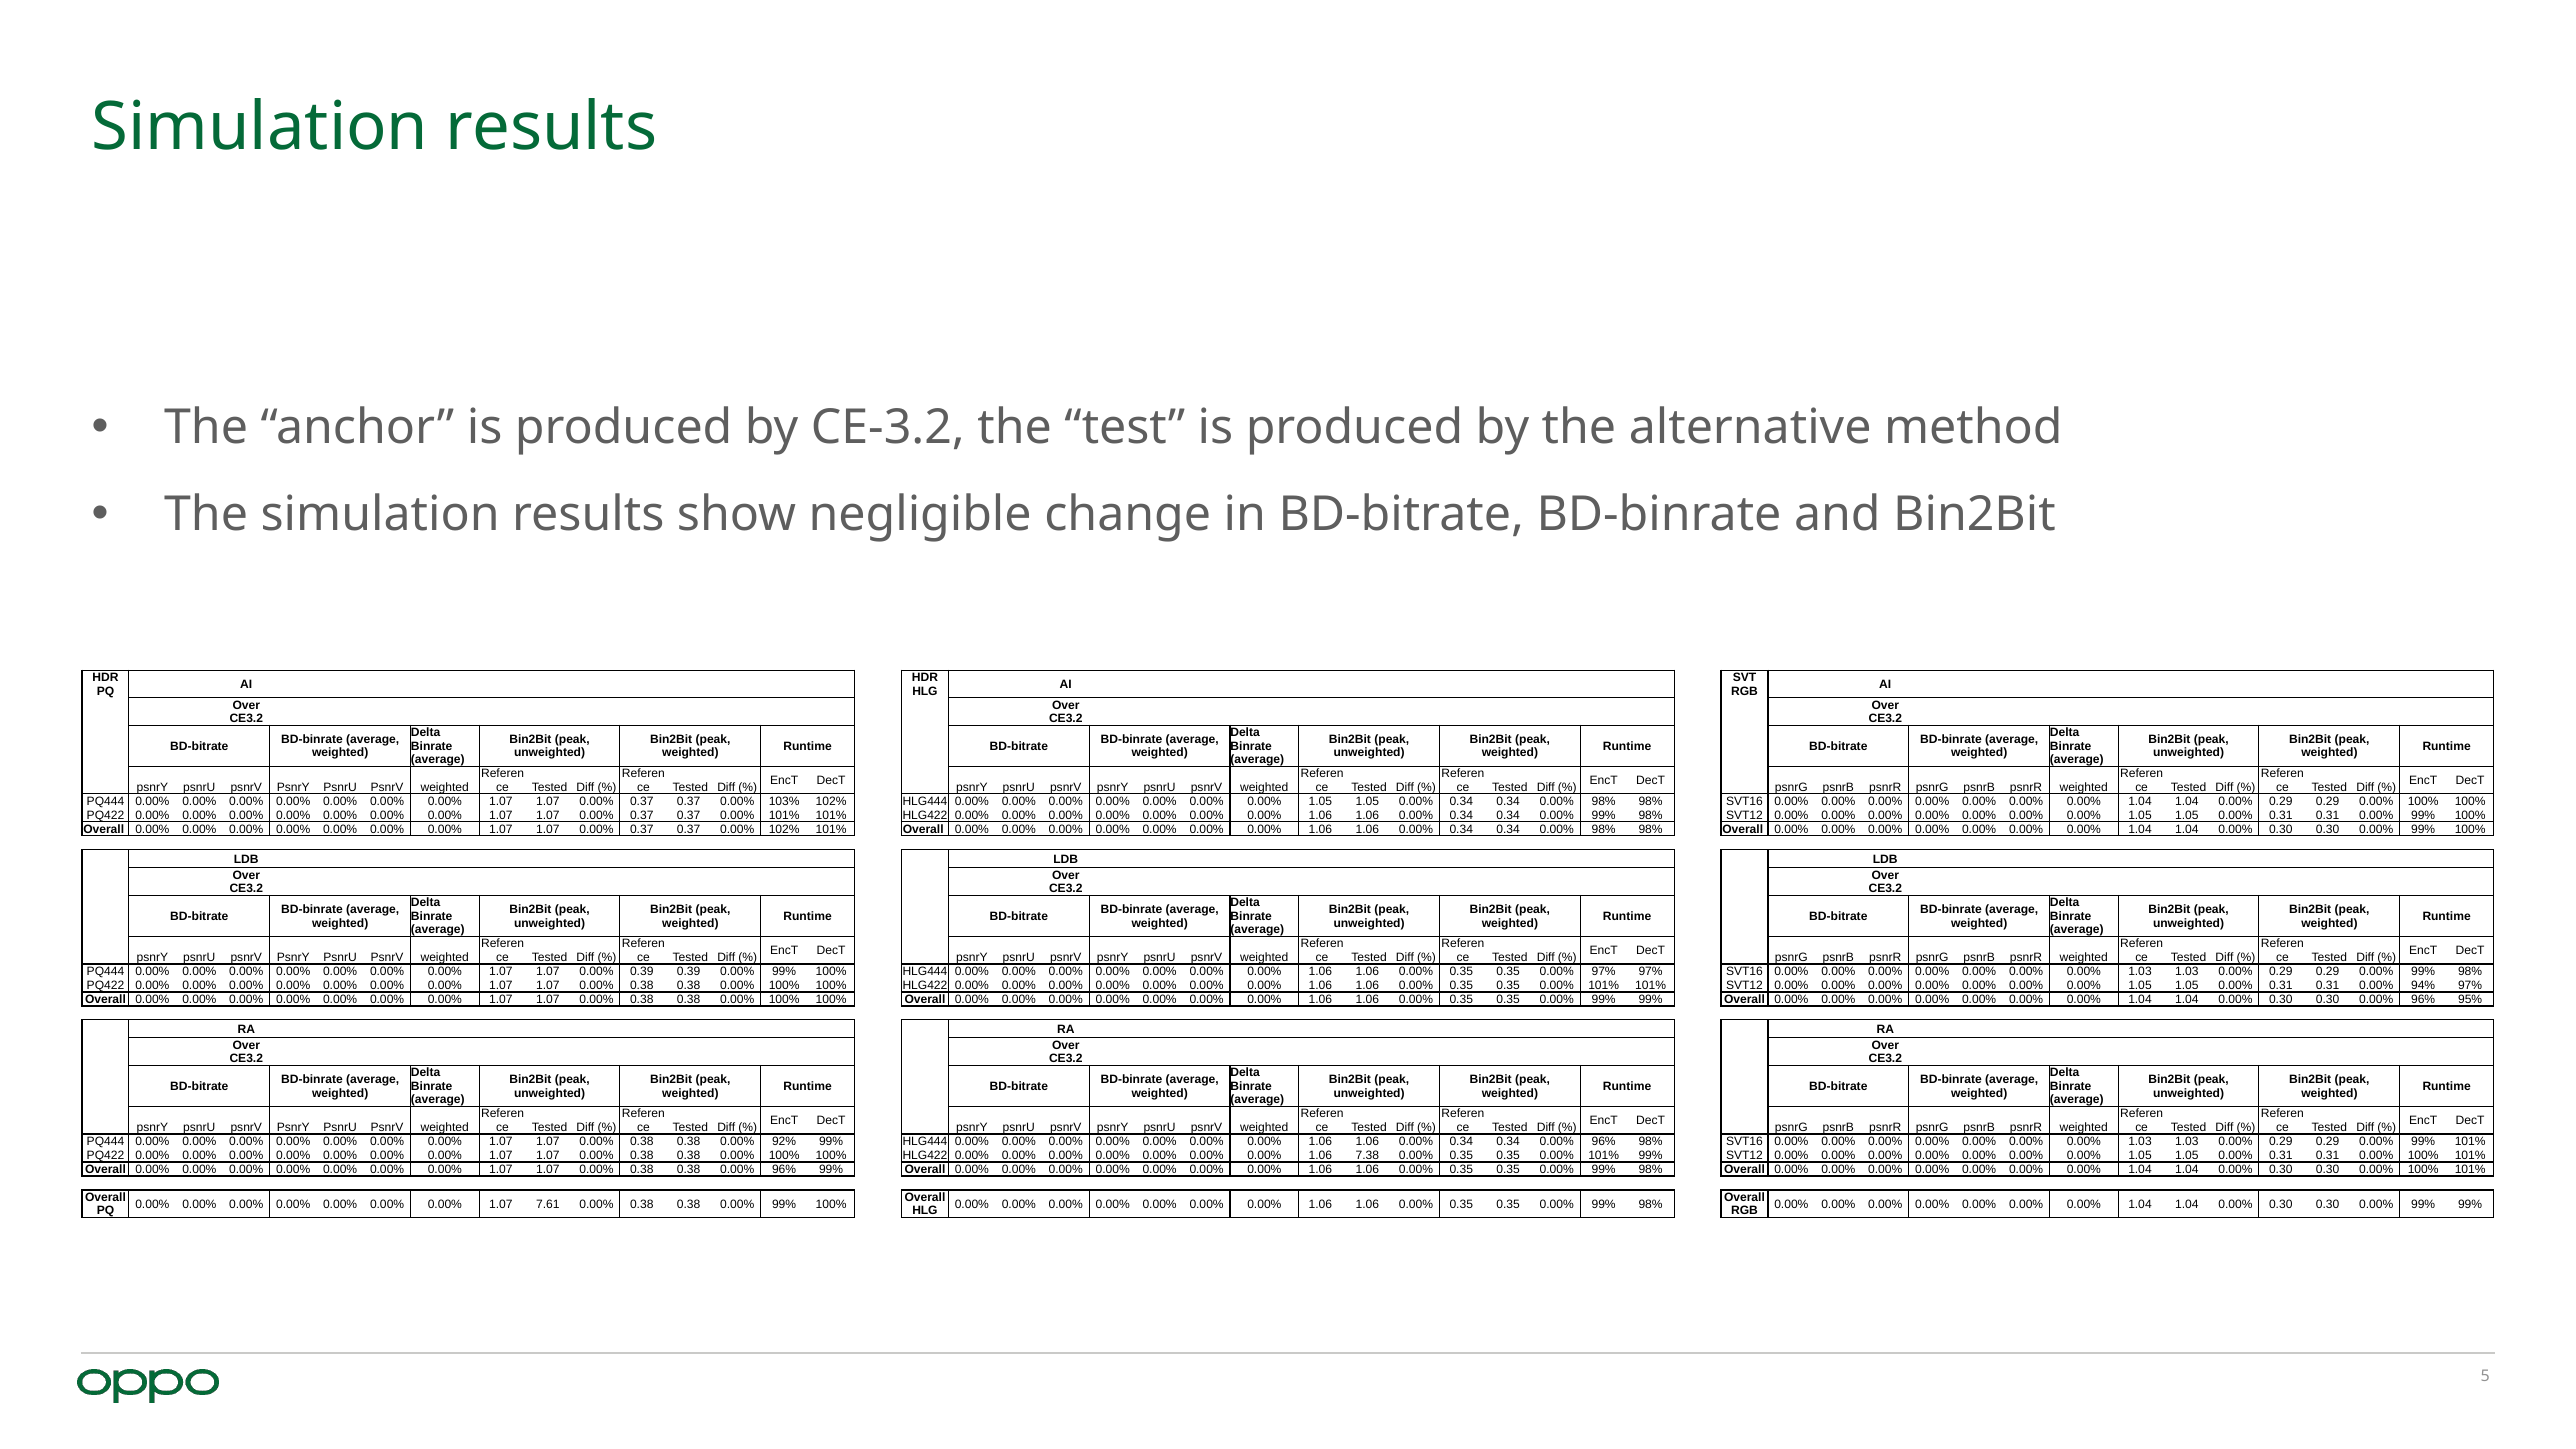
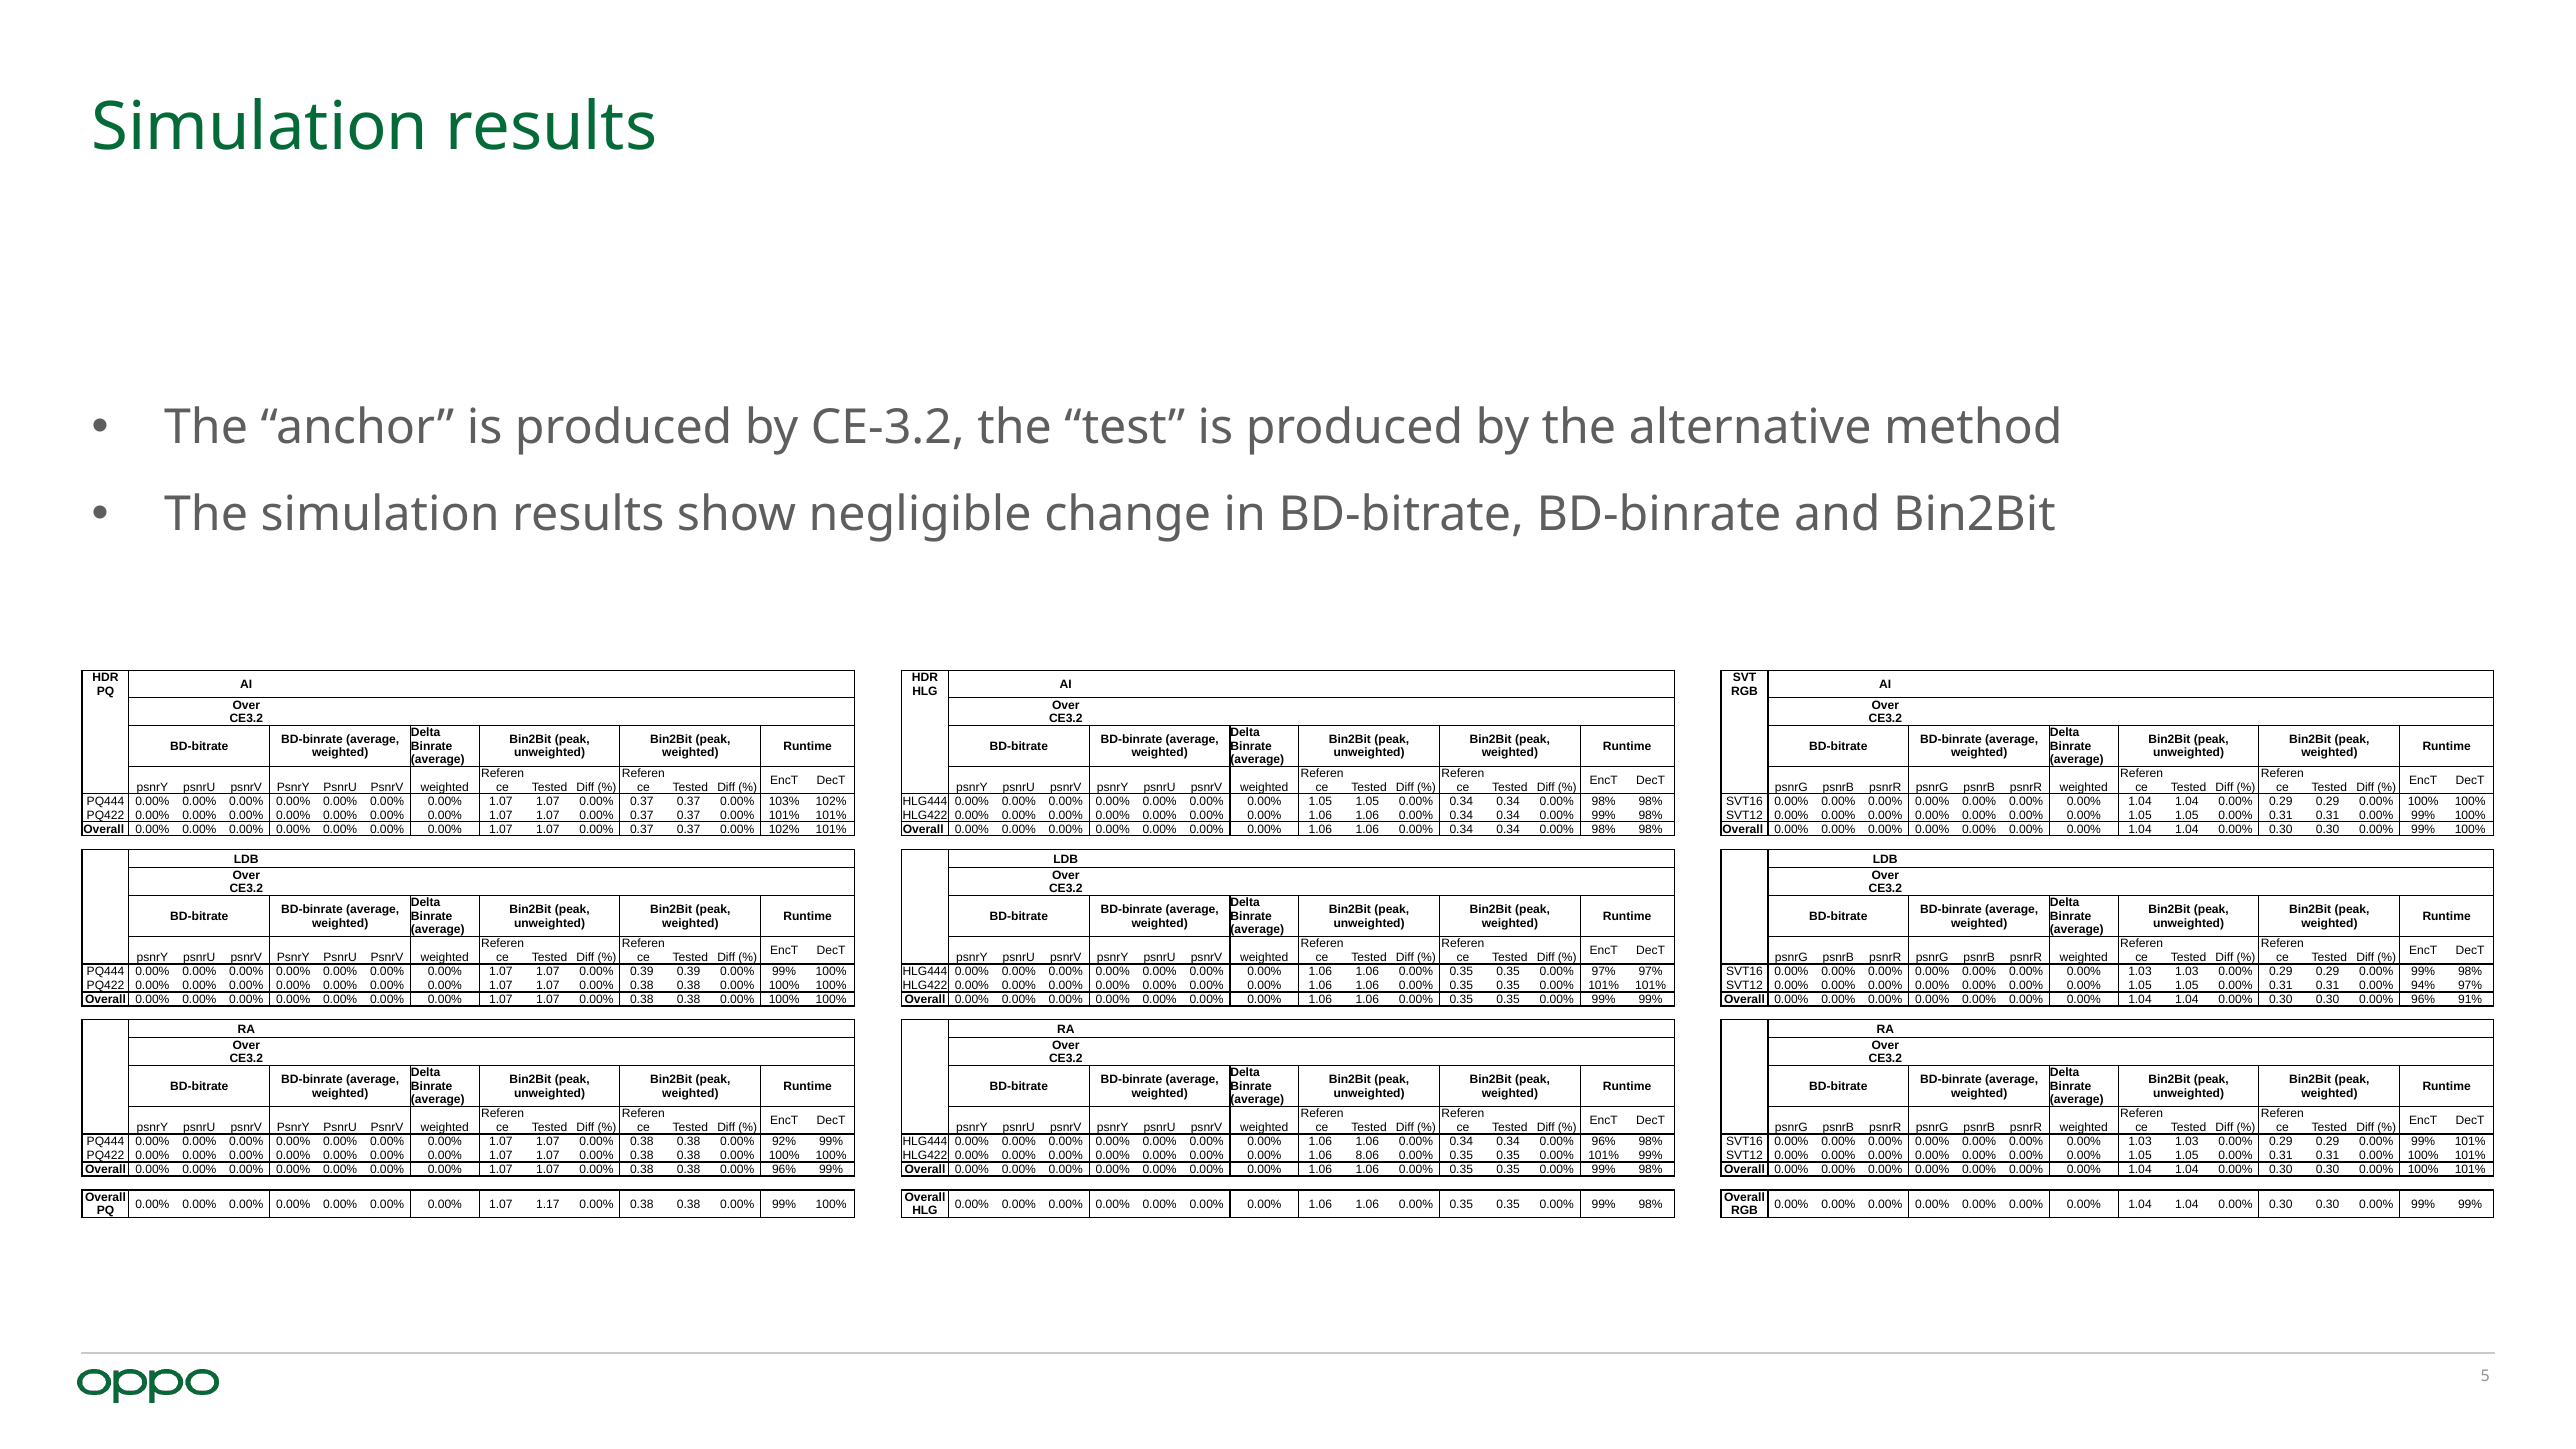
95%: 95% -> 91%
7.38: 7.38 -> 8.06
7.61: 7.61 -> 1.17
